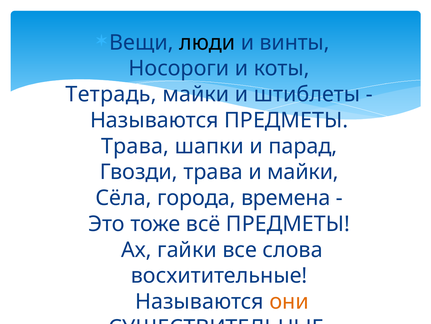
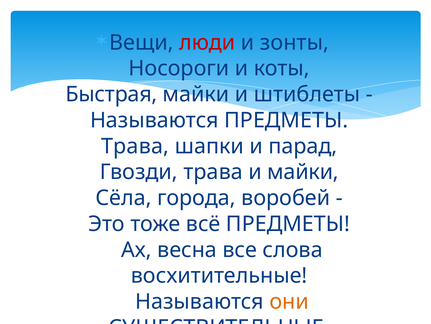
люди colour: black -> red
винты: винты -> зонты
Тетрадь: Тетрадь -> Быстрая
времена: времена -> воробей
гайки: гайки -> весна
